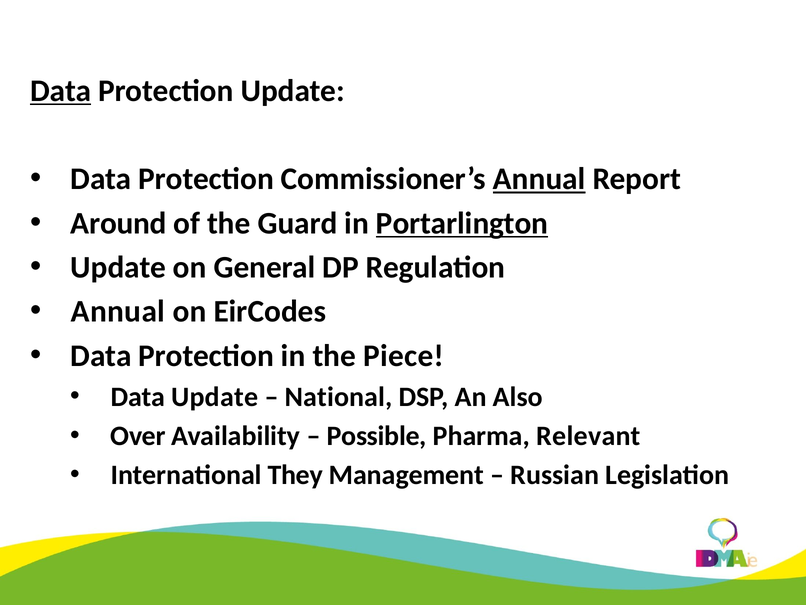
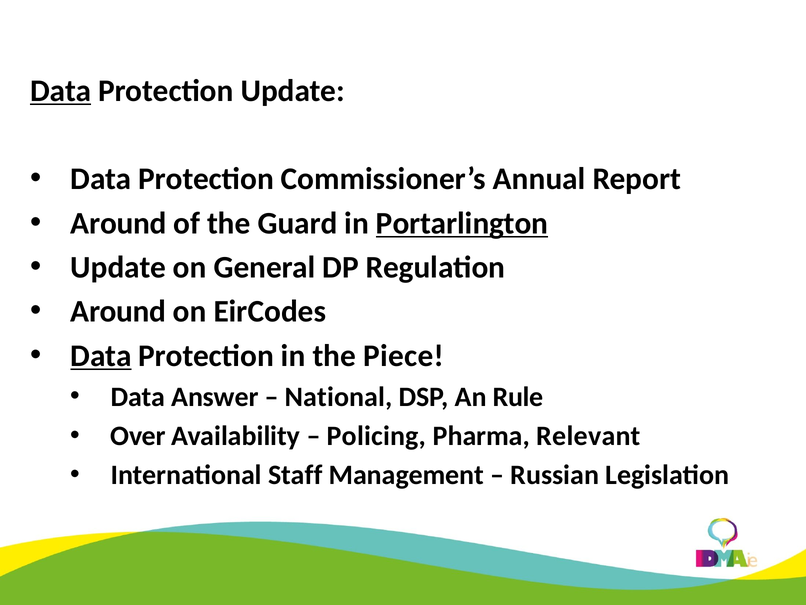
Annual at (539, 179) underline: present -> none
Annual at (118, 311): Annual -> Around
Data at (101, 355) underline: none -> present
Data Update: Update -> Answer
Also: Also -> Rule
Possible: Possible -> Policing
They: They -> Staff
